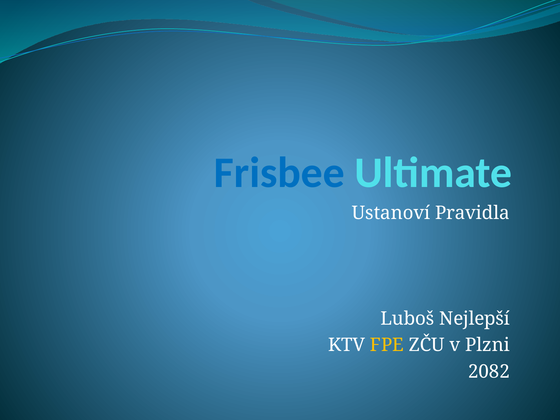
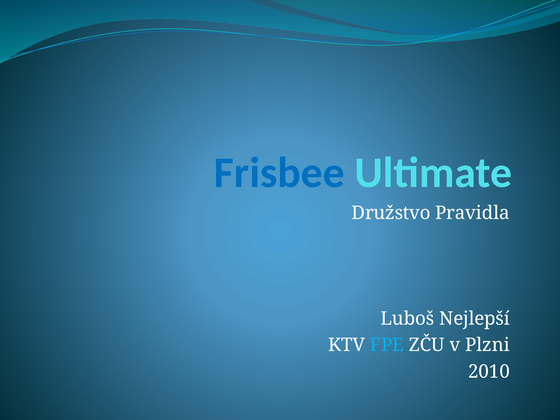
Ustanoví: Ustanoví -> Družstvo
FPE colour: yellow -> light blue
2082: 2082 -> 2010
